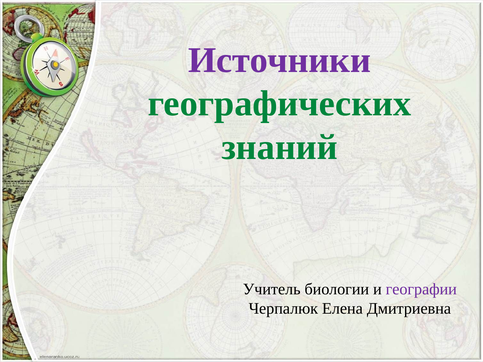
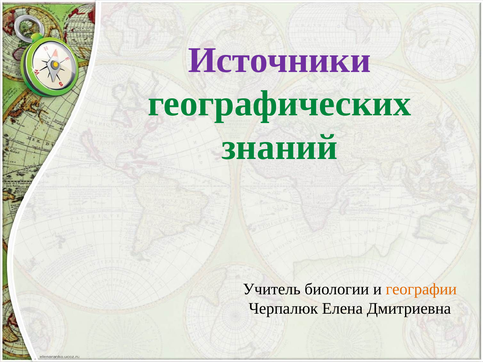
географии colour: purple -> orange
